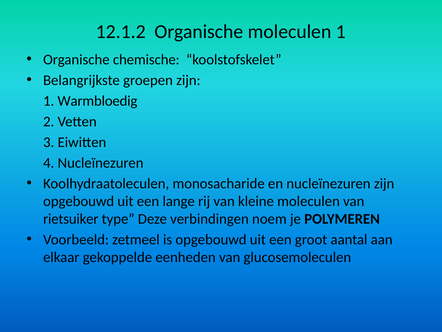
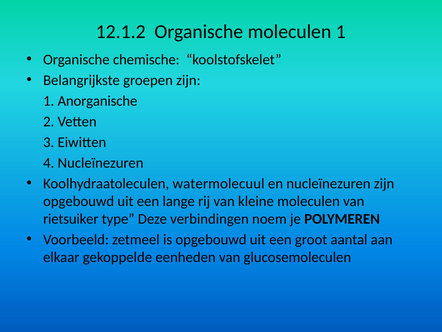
Warmbloedig: Warmbloedig -> Anorganische
monosacharide: monosacharide -> watermolecuul
